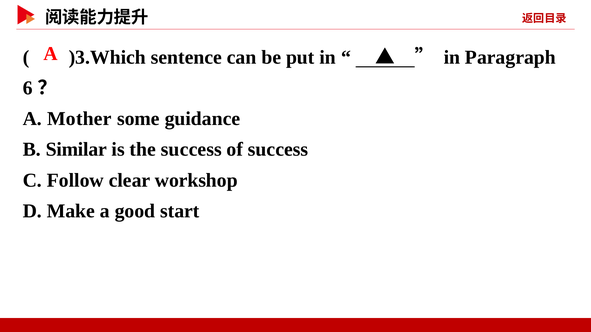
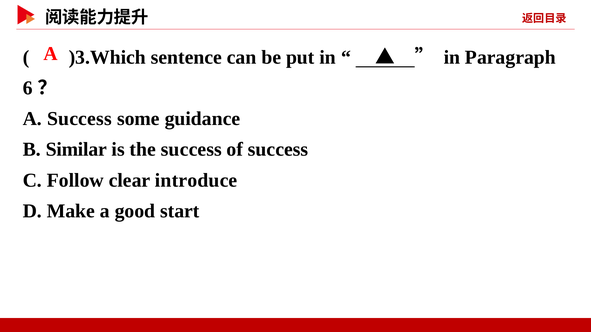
A Mother: Mother -> Success
workshop: workshop -> introduce
